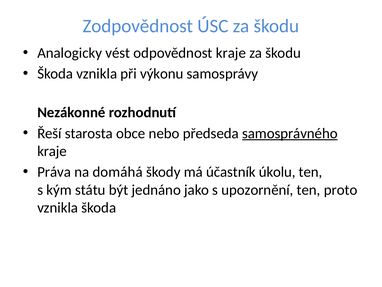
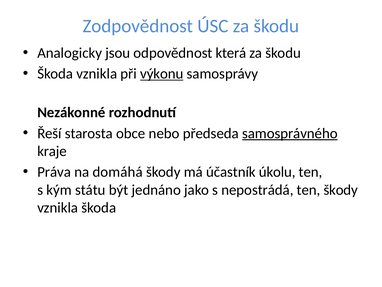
vést: vést -> jsou
odpovědnost kraje: kraje -> která
výkonu underline: none -> present
upozornění: upozornění -> nepostrádá
ten proto: proto -> škody
